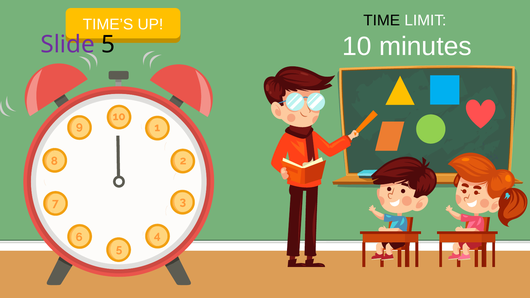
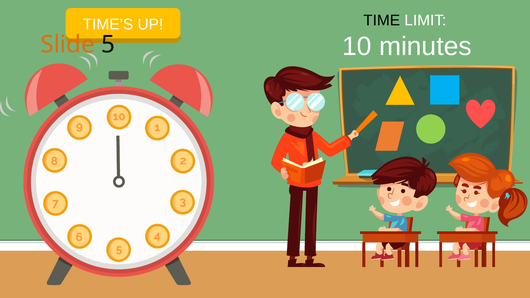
Slide colour: purple -> orange
